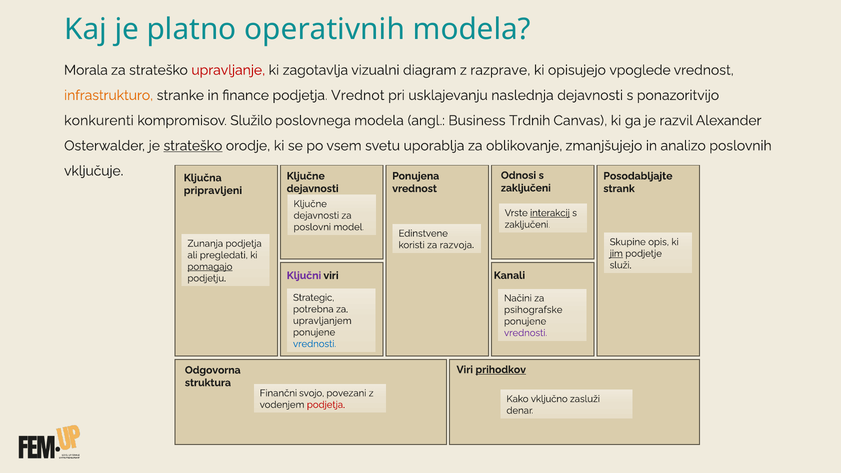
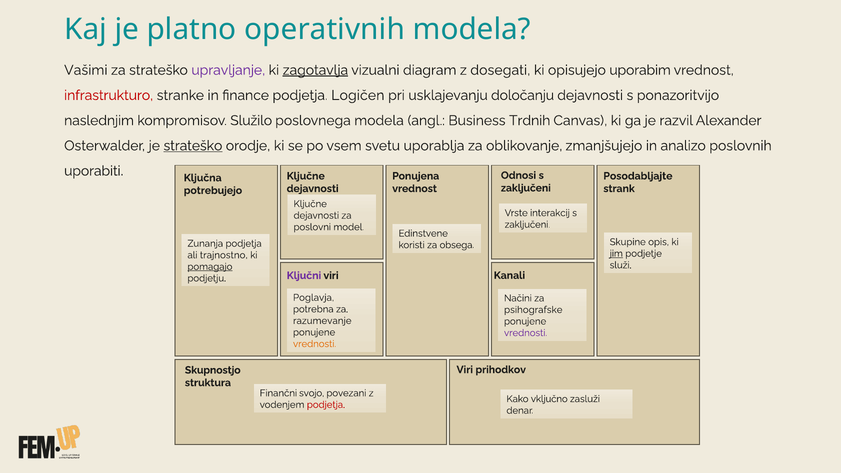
Morala: Morala -> Vašimi
upravljanje colour: red -> purple
zagotavlja underline: none -> present
razprave: razprave -> dosegati
vpoglede: vpoglede -> uporabim
infrastrukturo colour: orange -> red
Vrednot: Vrednot -> Logičen
naslednja: naslednja -> določanju
konkurenti: konkurenti -> naslednjim
vključuje: vključuje -> uporabiti
pripravljeni: pripravljeni -> potrebujejo
interakcij underline: present -> none
razvoja: razvoja -> obsega
pregledati: pregledati -> trajnostno
Strategic: Strategic -> Poglavja
upravljanjem: upravljanjem -> razumevanje
vrednosti at (315, 344) colour: blue -> orange
prihodkov underline: present -> none
Odgovorna: Odgovorna -> Skupnostjo
